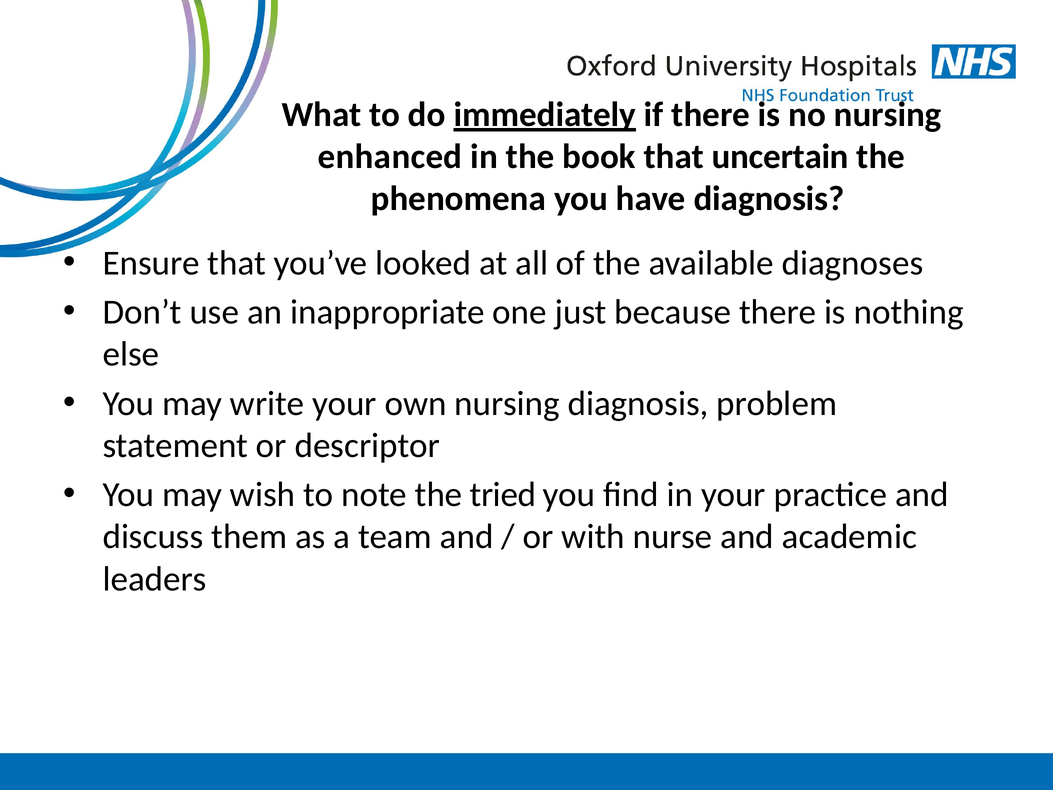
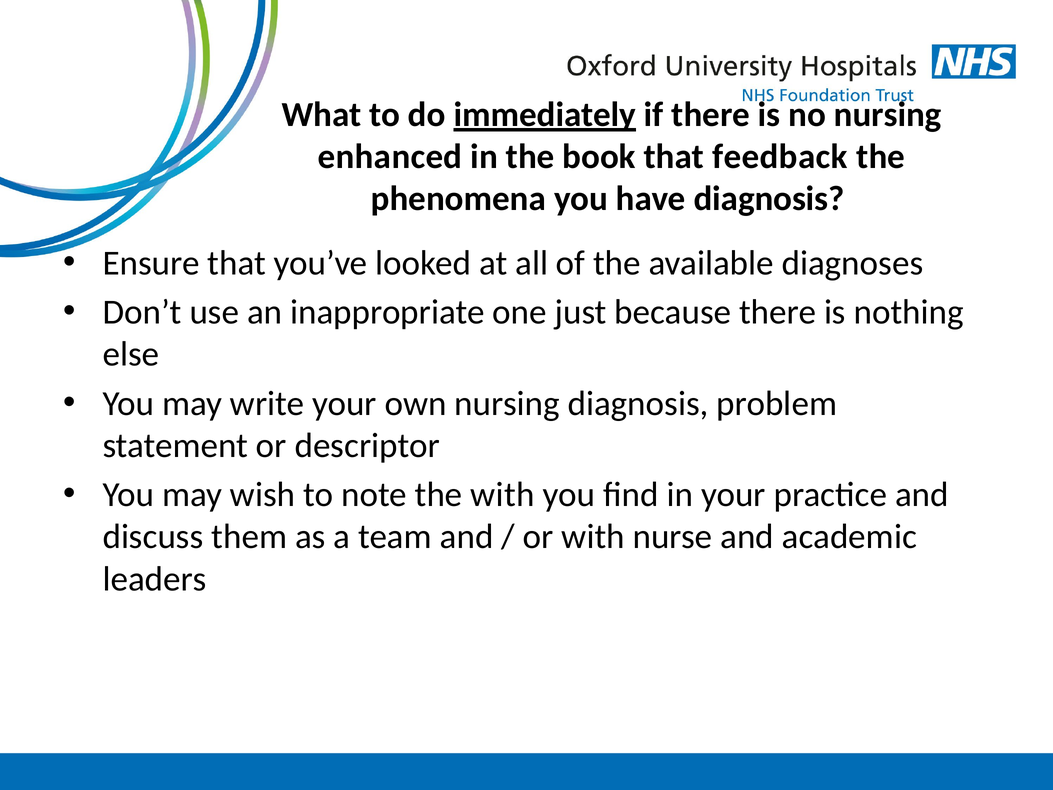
uncertain: uncertain -> feedback
the tried: tried -> with
